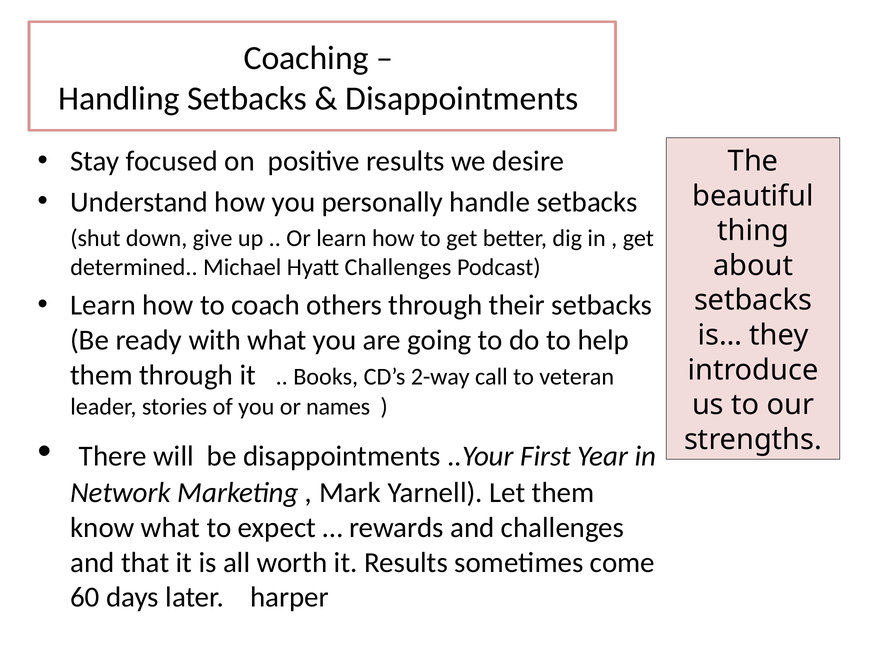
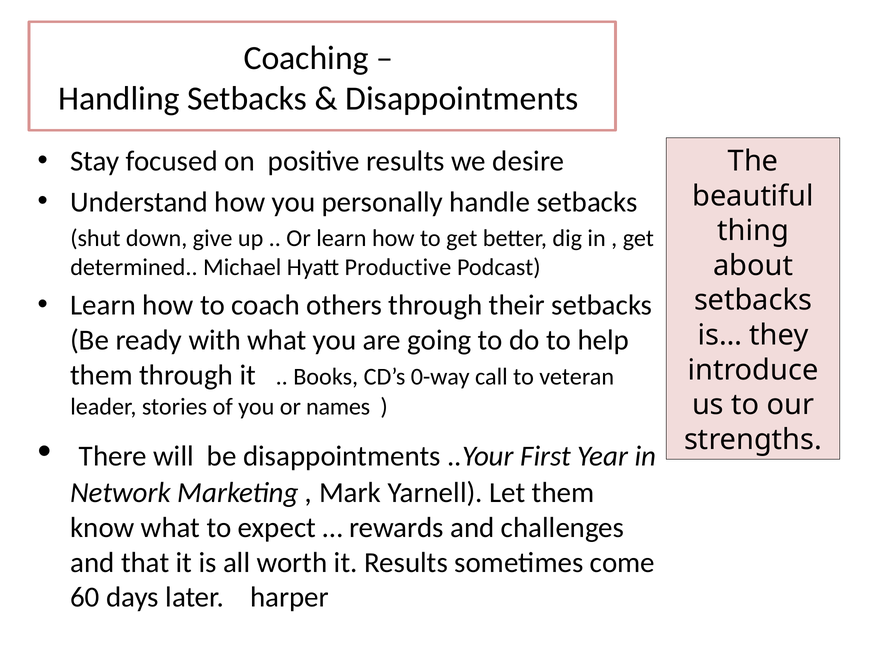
Hyatt Challenges: Challenges -> Productive
2-way: 2-way -> 0-way
